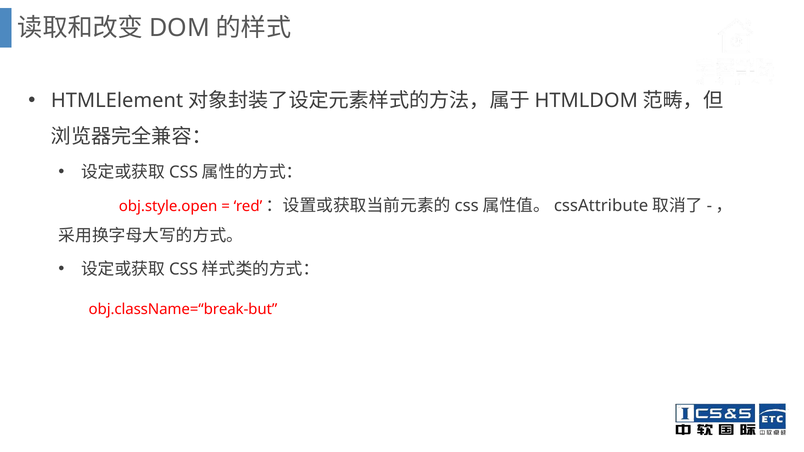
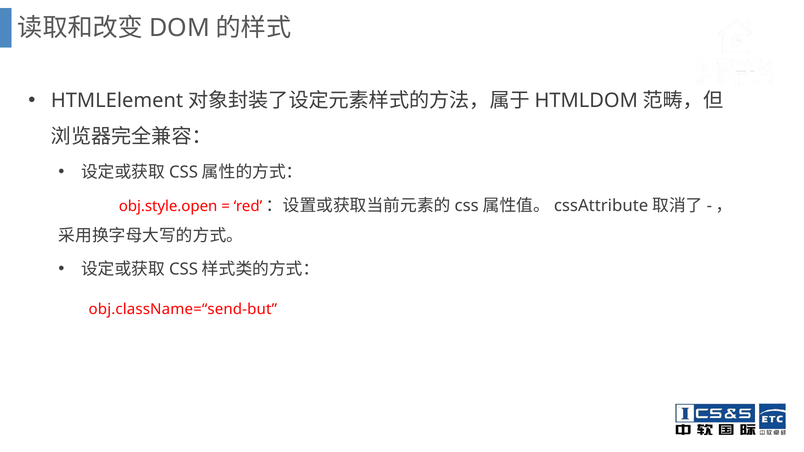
obj.className=“break-but: obj.className=“break-but -> obj.className=“send-but
